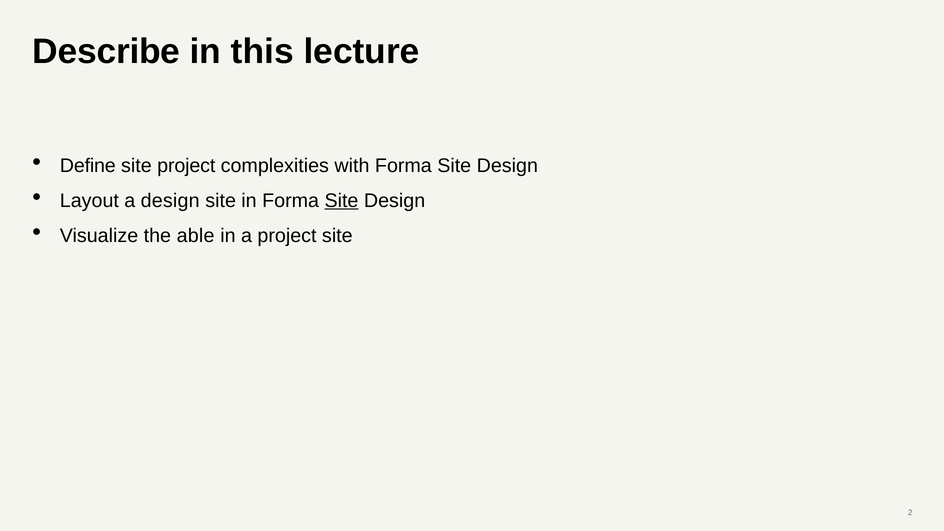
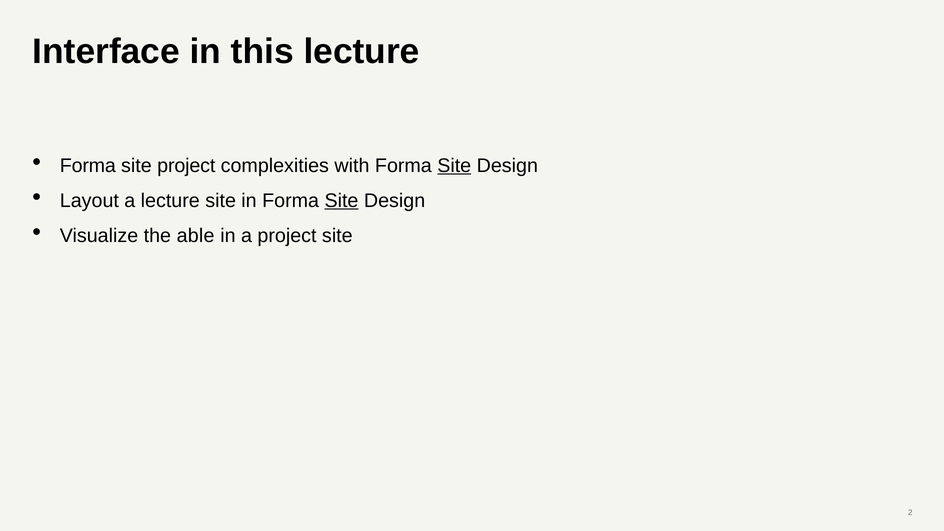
Describe: Describe -> Interface
Define at (88, 166): Define -> Forma
Site at (454, 166) underline: none -> present
a design: design -> lecture
